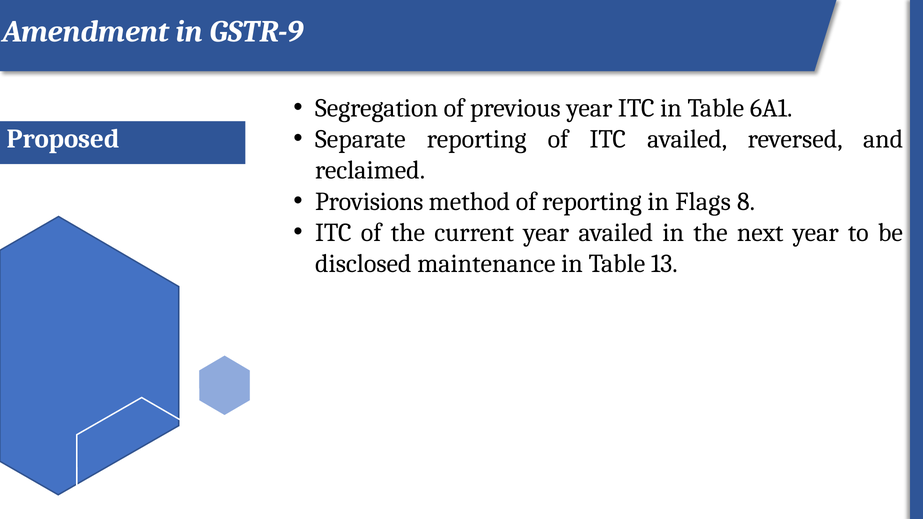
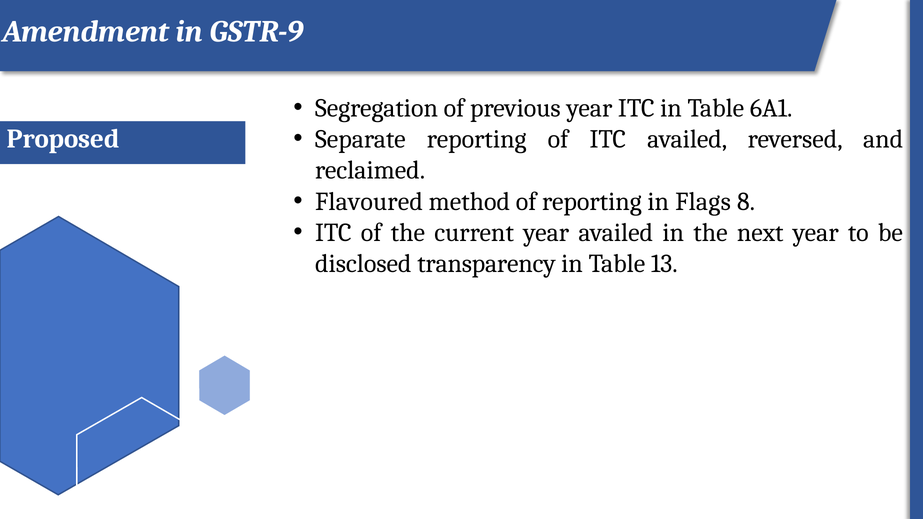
Provisions: Provisions -> Flavoured
maintenance: maintenance -> transparency
